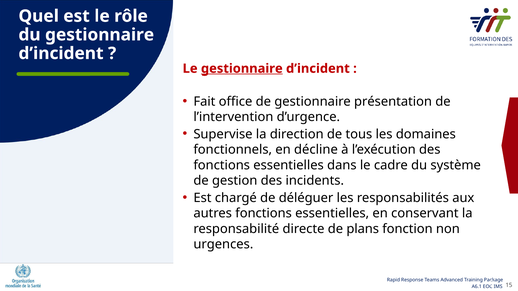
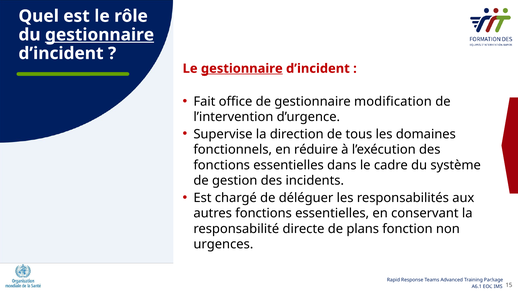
gestionnaire at (100, 35) underline: none -> present
présentation: présentation -> modification
décline: décline -> réduire
